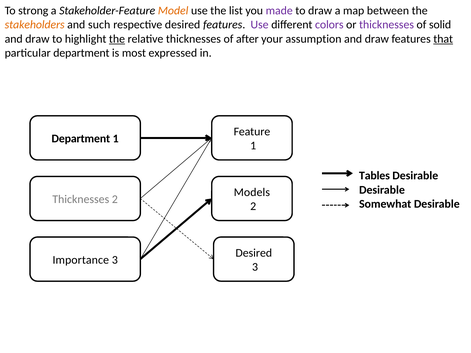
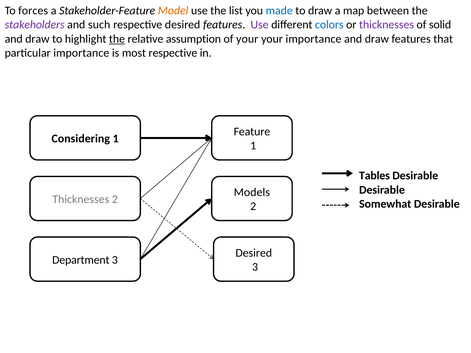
strong: strong -> forces
made colour: purple -> blue
stakeholders colour: orange -> purple
colors colour: purple -> blue
relative thicknesses: thicknesses -> assumption
of after: after -> your
your assumption: assumption -> importance
that underline: present -> none
particular department: department -> importance
most expressed: expressed -> respective
Department at (81, 139): Department -> Considering
Importance: Importance -> Department
